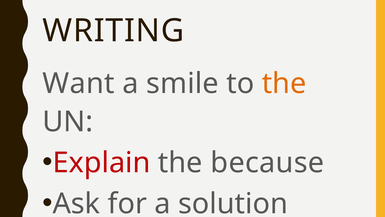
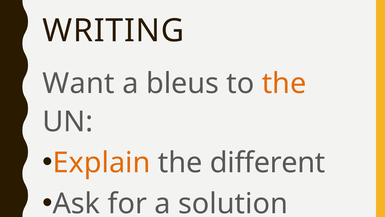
smile: smile -> bleus
Explain colour: red -> orange
because: because -> different
